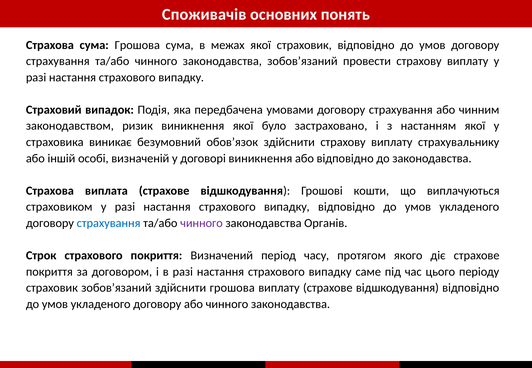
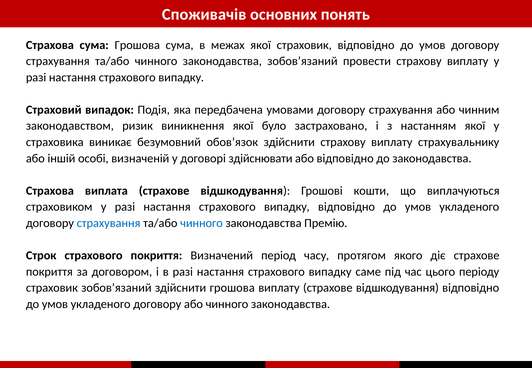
договорі виникнення: виникнення -> здійснювати
чинного at (201, 223) colour: purple -> blue
Органів: Органів -> Премію
